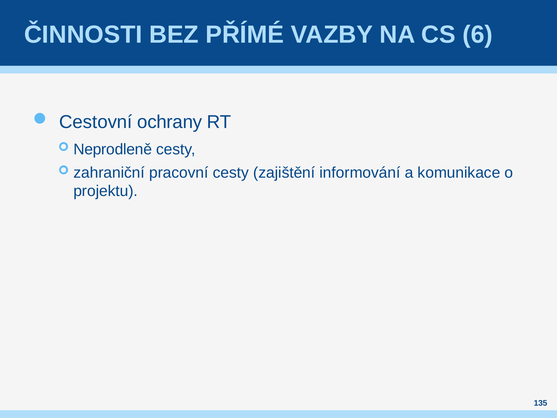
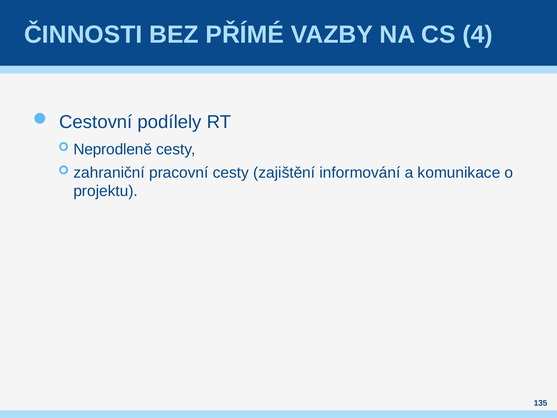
6: 6 -> 4
ochrany: ochrany -> podílely
